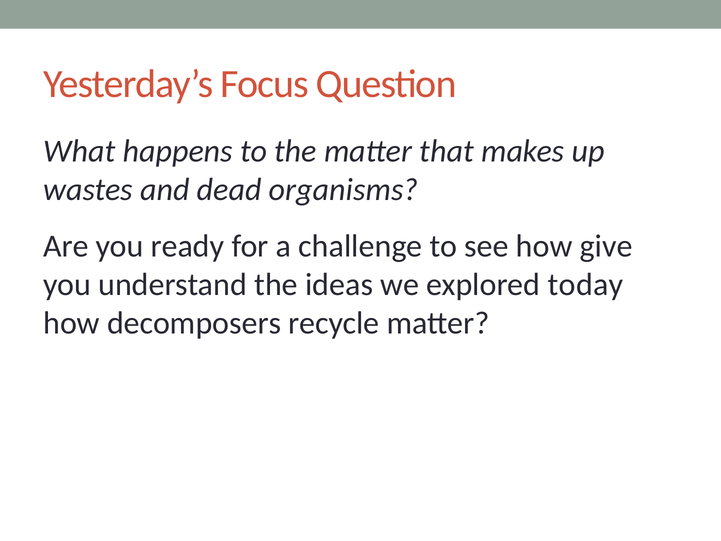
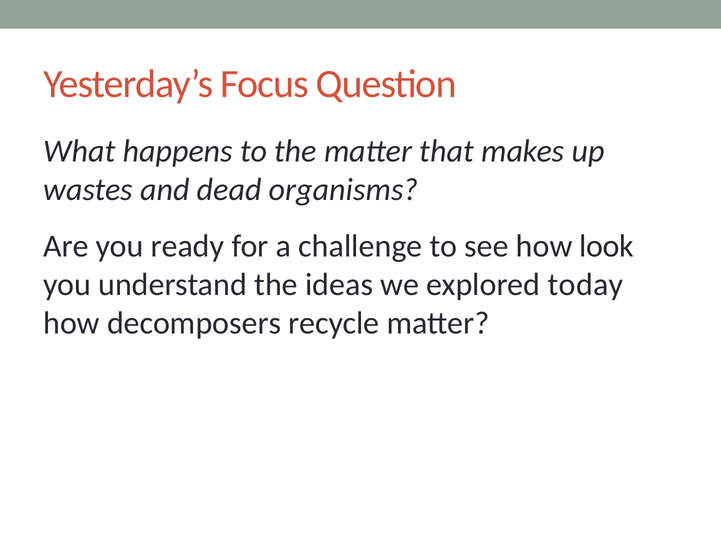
give: give -> look
